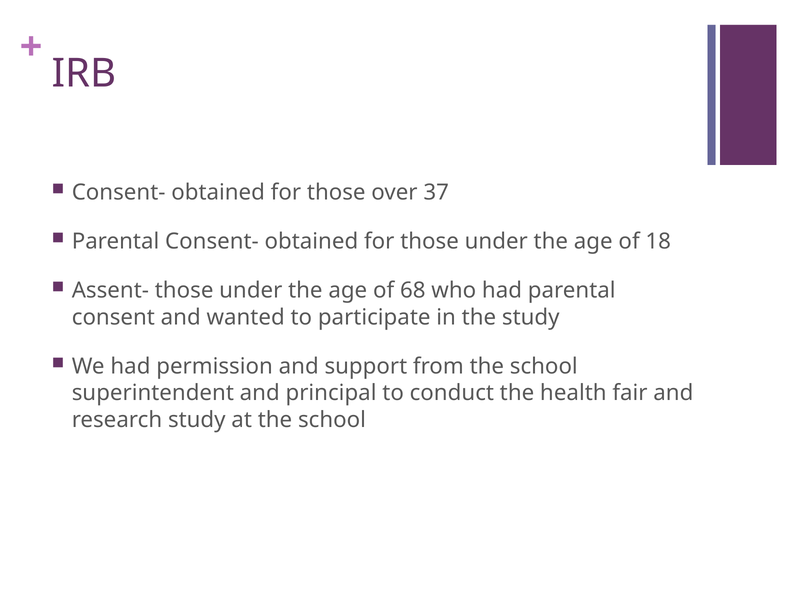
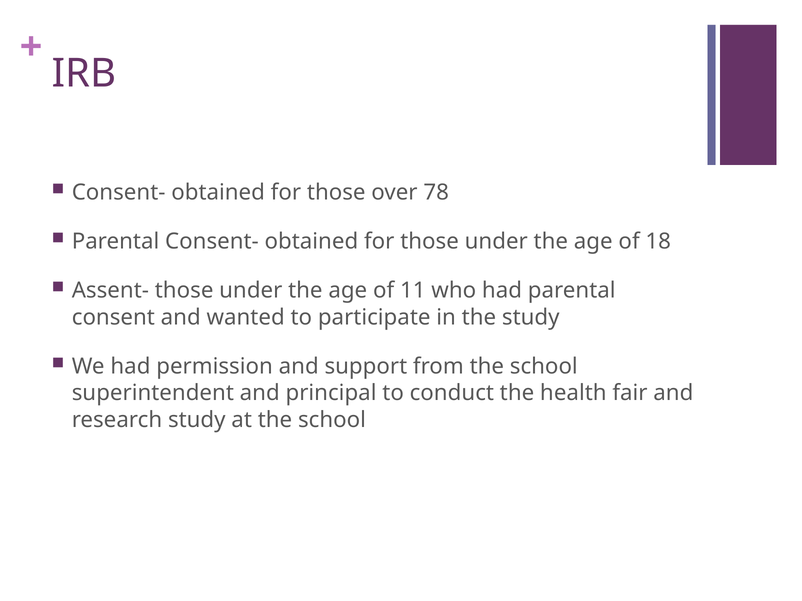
37: 37 -> 78
68: 68 -> 11
